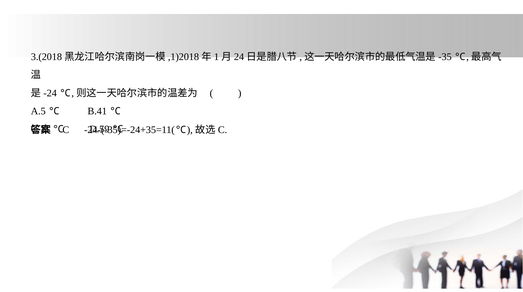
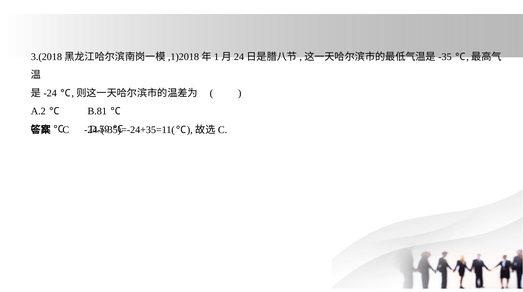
A.5: A.5 -> A.2
B.41: B.41 -> B.81
